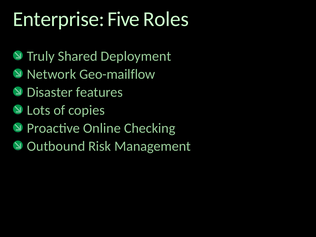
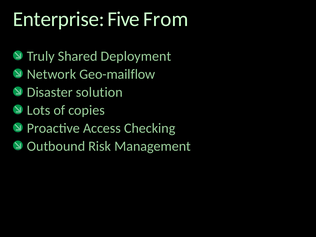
Roles: Roles -> From
features: features -> solution
Online: Online -> Access
